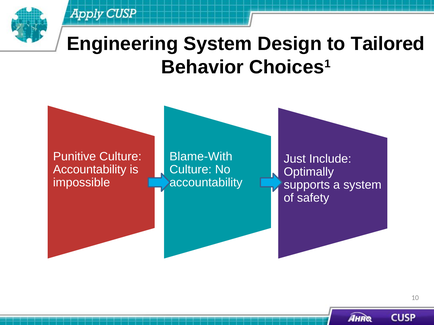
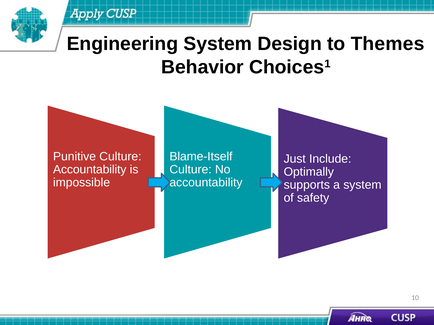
Tailored: Tailored -> Themes
Blame-With: Blame-With -> Blame-Itself
